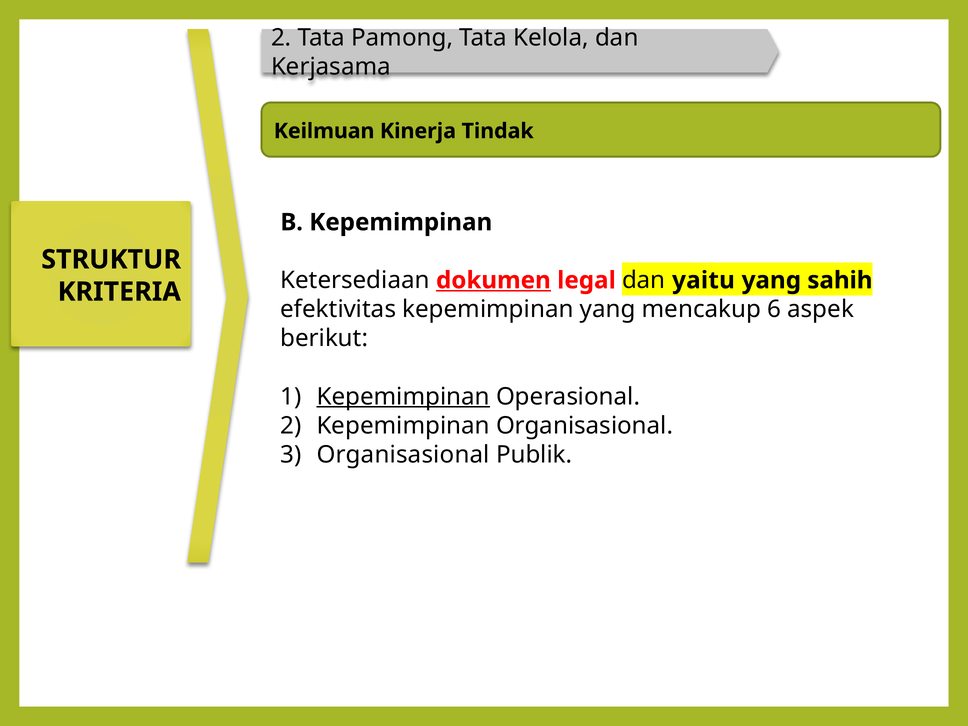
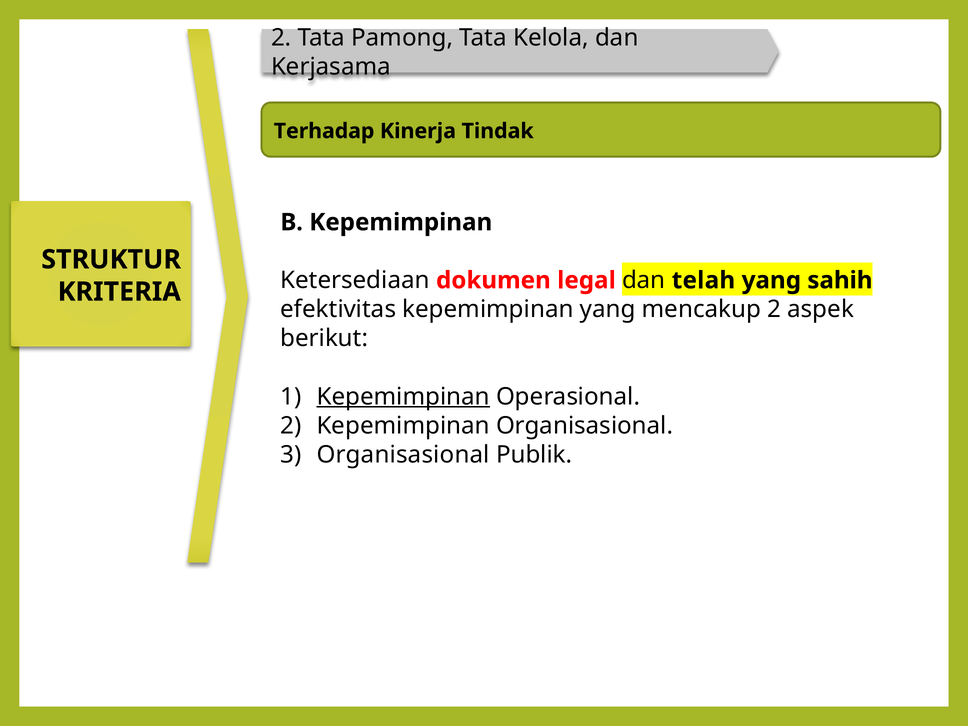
Keilmuan: Keilmuan -> Terhadap
dokumen underline: present -> none
yaitu: yaitu -> telah
mencakup 6: 6 -> 2
